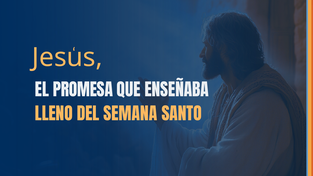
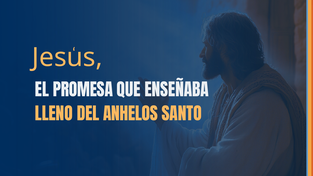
SEMANA: SEMANA -> ANHELOS
